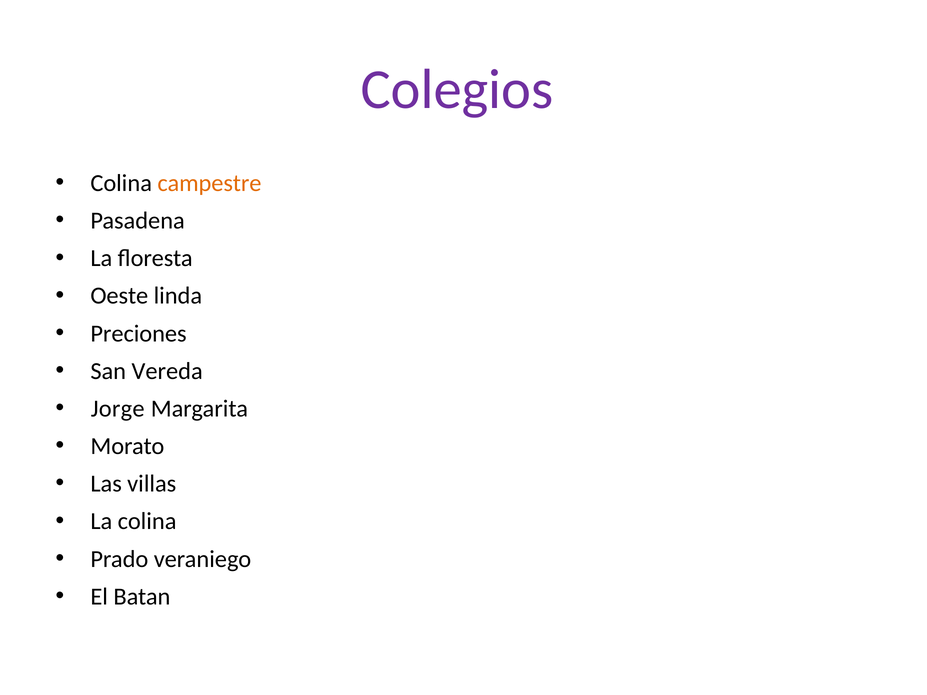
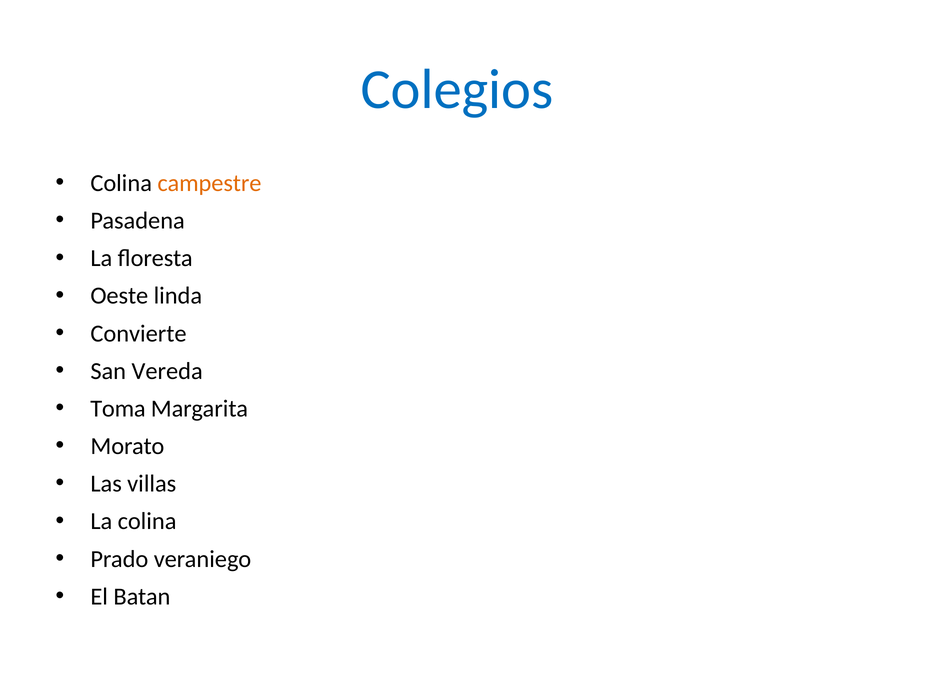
Colegios colour: purple -> blue
Preciones: Preciones -> Convierte
Jorge: Jorge -> Toma
